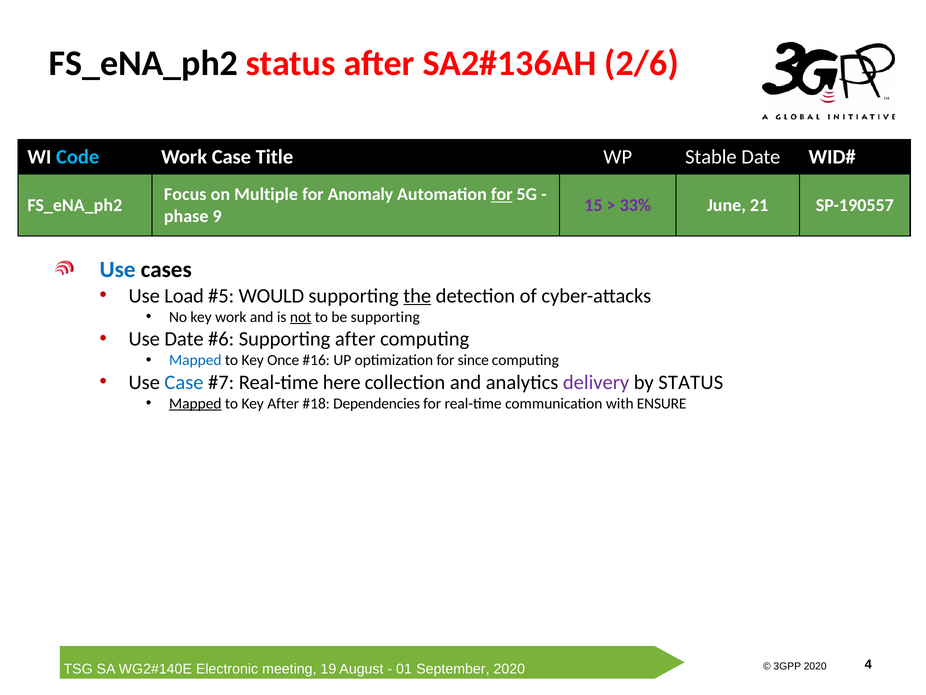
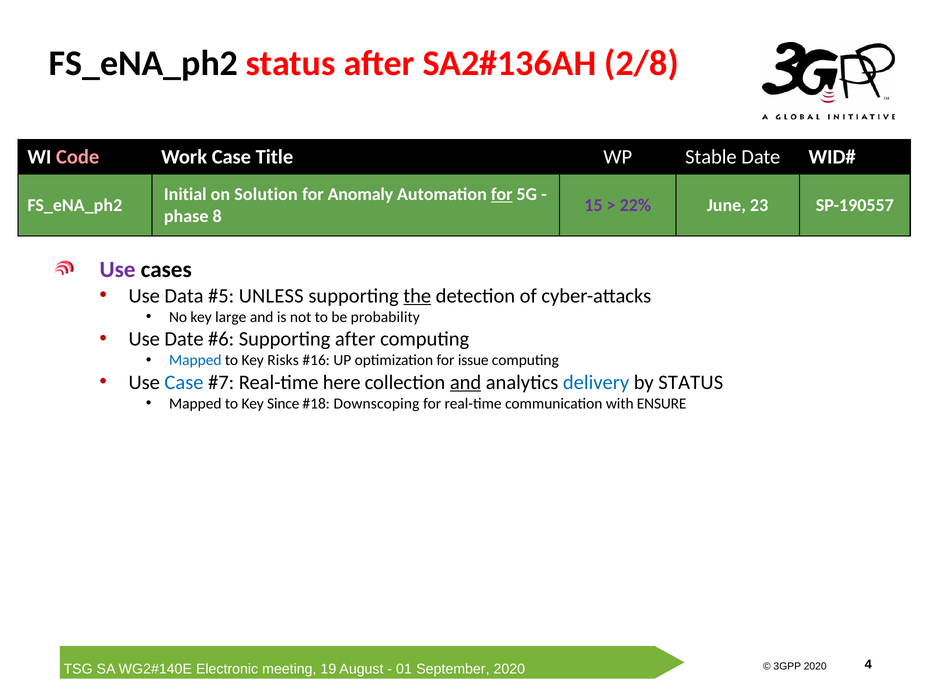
2/6: 2/6 -> 2/8
Code colour: light blue -> pink
Focus: Focus -> Initial
Multiple: Multiple -> Solution
33%: 33% -> 22%
21: 21 -> 23
9: 9 -> 8
Use at (118, 270) colour: blue -> purple
Load: Load -> Data
WOULD: WOULD -> UNLESS
key work: work -> large
not underline: present -> none
be supporting: supporting -> probability
Once: Once -> Risks
since: since -> issue
and at (466, 382) underline: none -> present
delivery colour: purple -> blue
Mapped at (195, 403) underline: present -> none
Key After: After -> Since
Dependencies: Dependencies -> Downscoping
